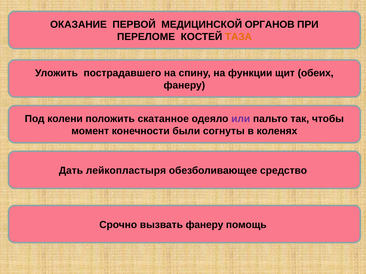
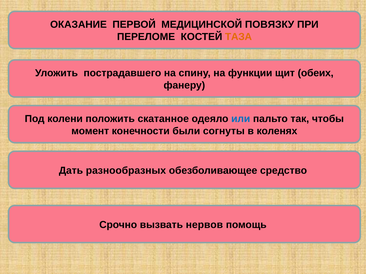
ОРГАНОВ: ОРГАНОВ -> ПОВЯЗКУ
или colour: purple -> blue
лейкопластыря: лейкопластыря -> разнообразных
вызвать фанеру: фанеру -> нервов
